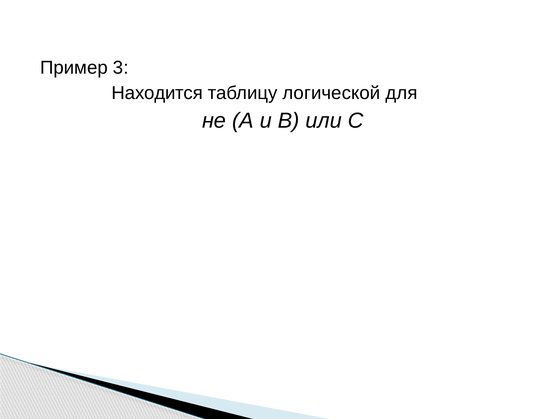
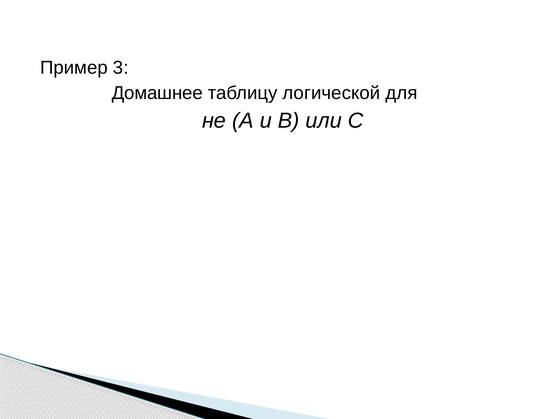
Находится: Находится -> Домашнее
